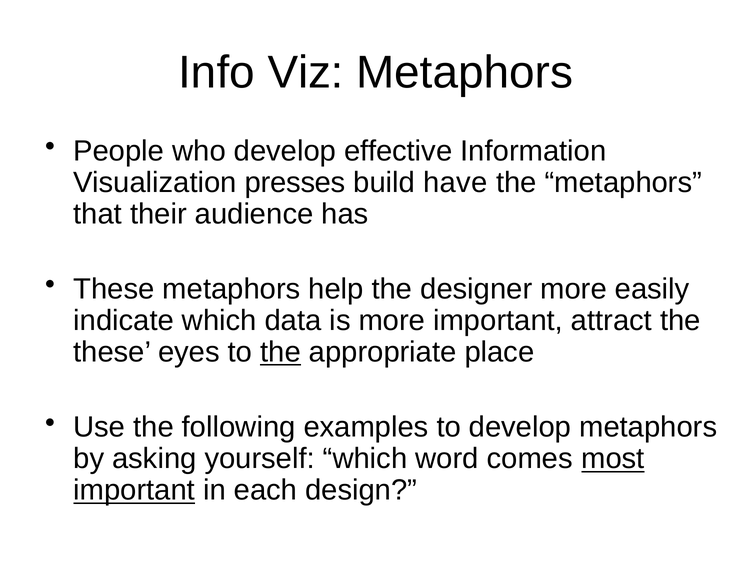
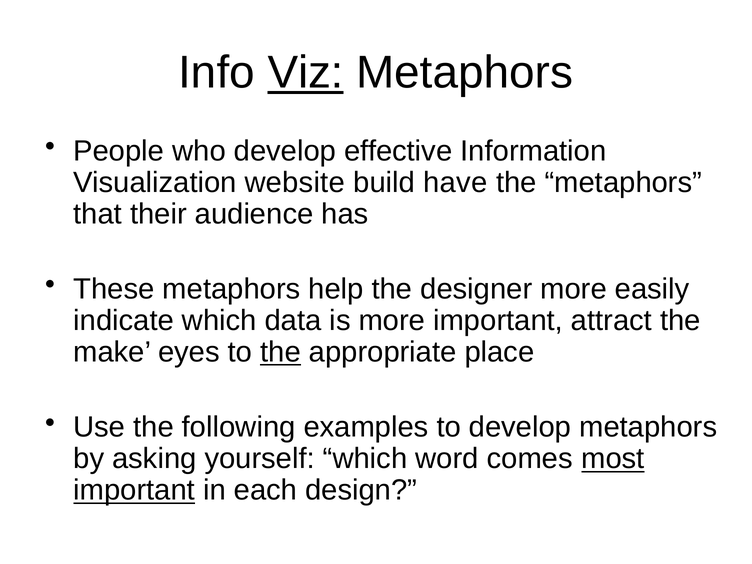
Viz underline: none -> present
presses: presses -> website
these at (112, 352): these -> make
